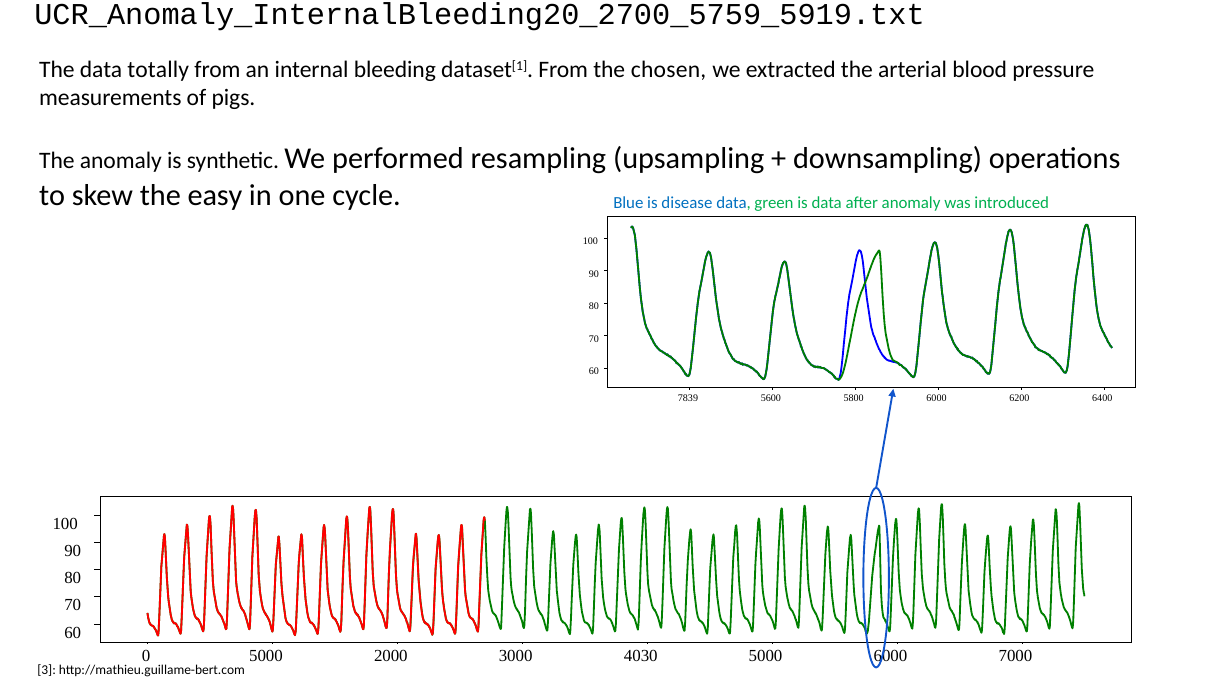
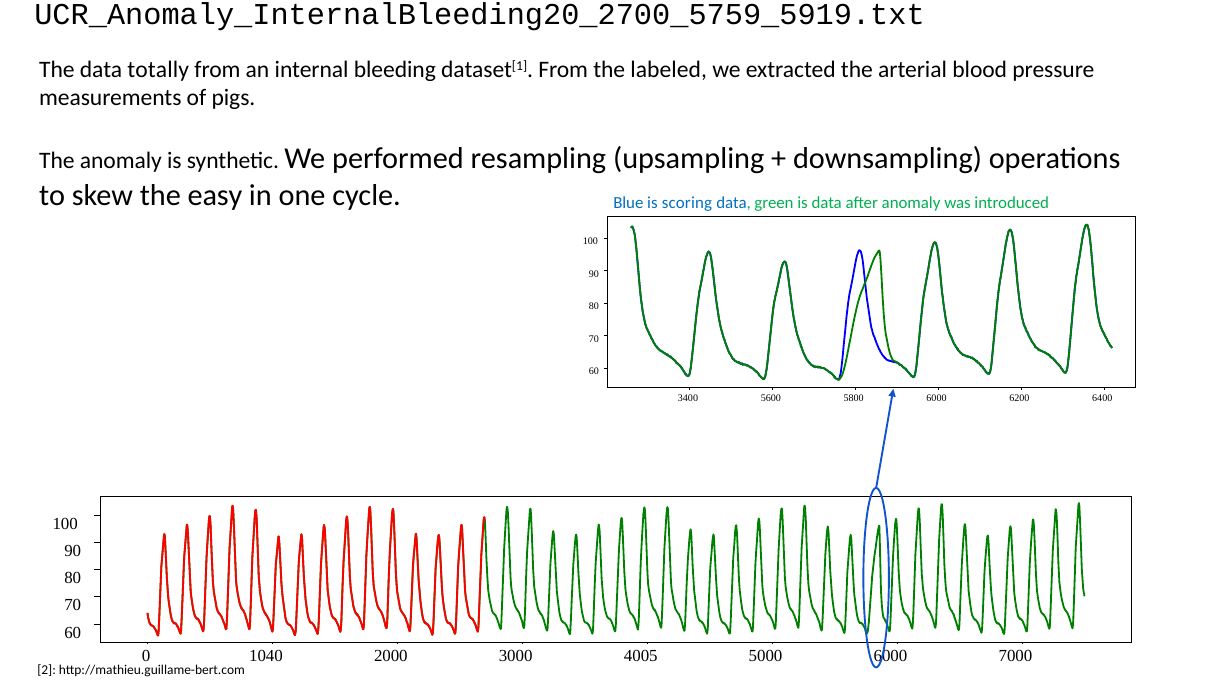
chosen: chosen -> labeled
disease: disease -> scoring
7839: 7839 -> 3400
0 5000: 5000 -> 1040
4030: 4030 -> 4005
3: 3 -> 2
